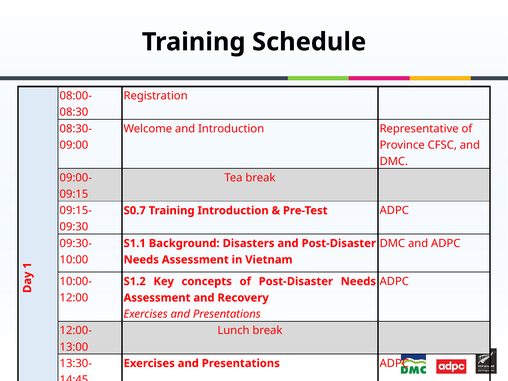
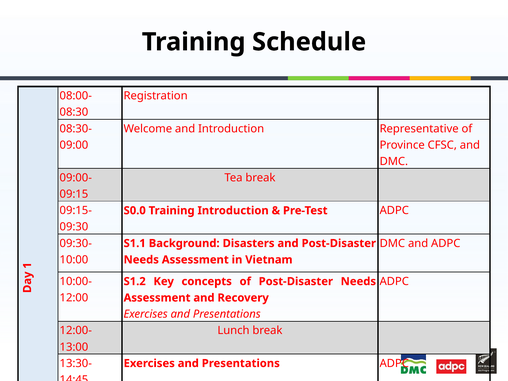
S0.7: S0.7 -> S0.0
